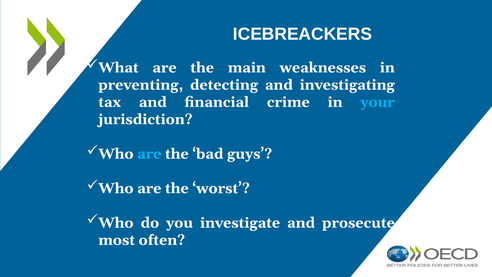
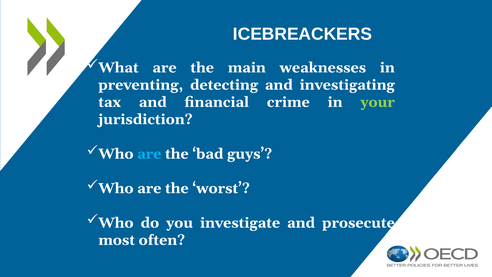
your colour: light blue -> light green
